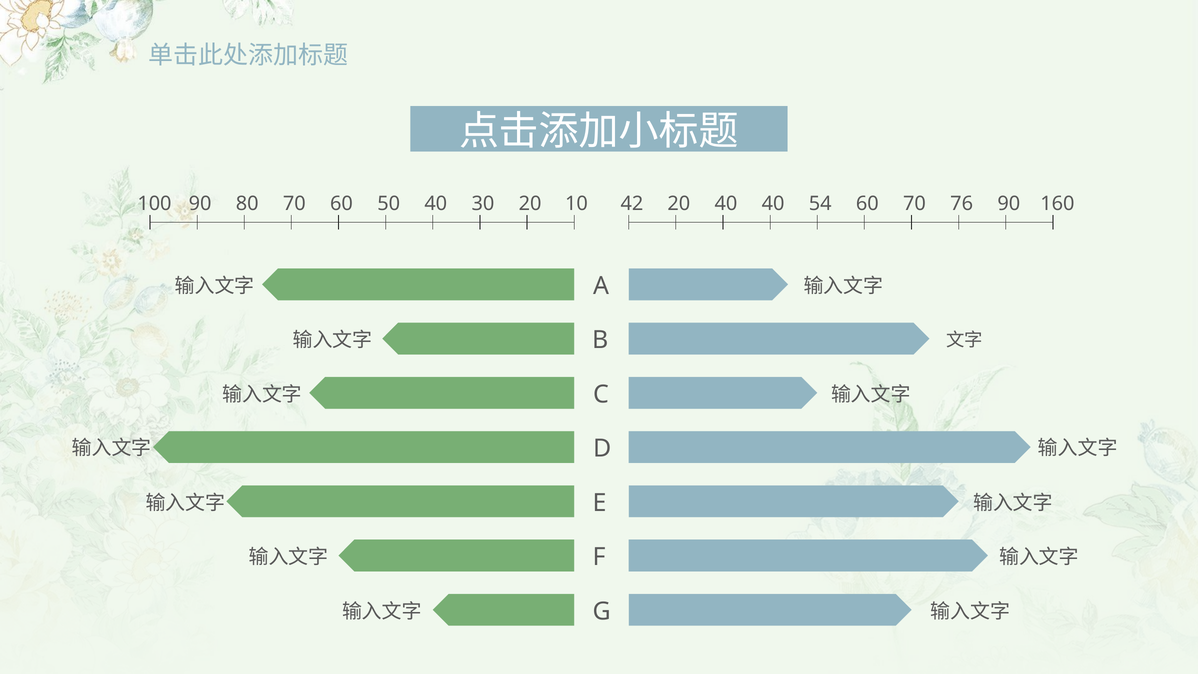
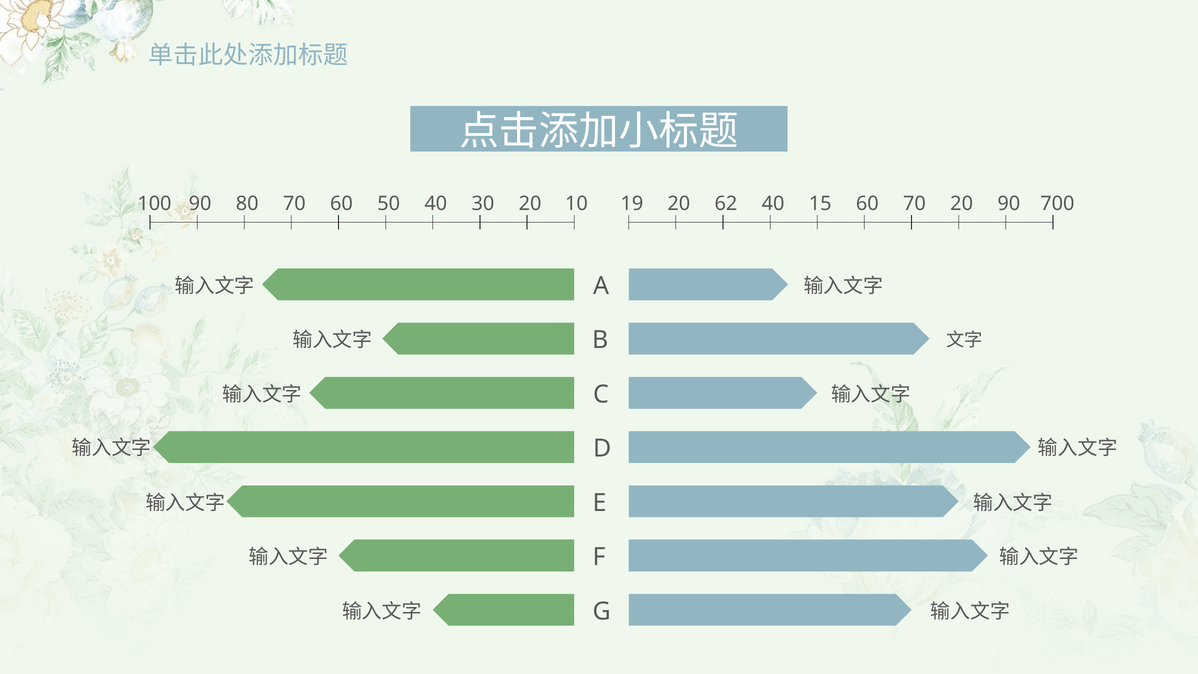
42: 42 -> 19
20 40: 40 -> 62
54: 54 -> 15
70 76: 76 -> 20
160: 160 -> 700
